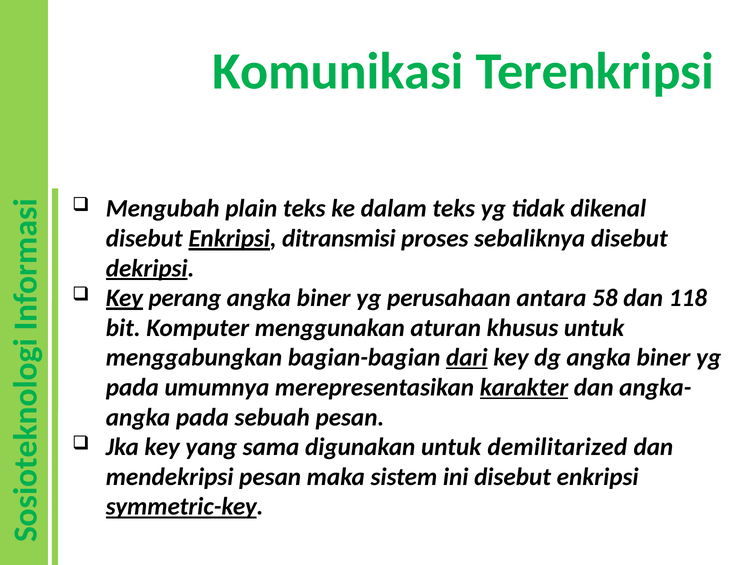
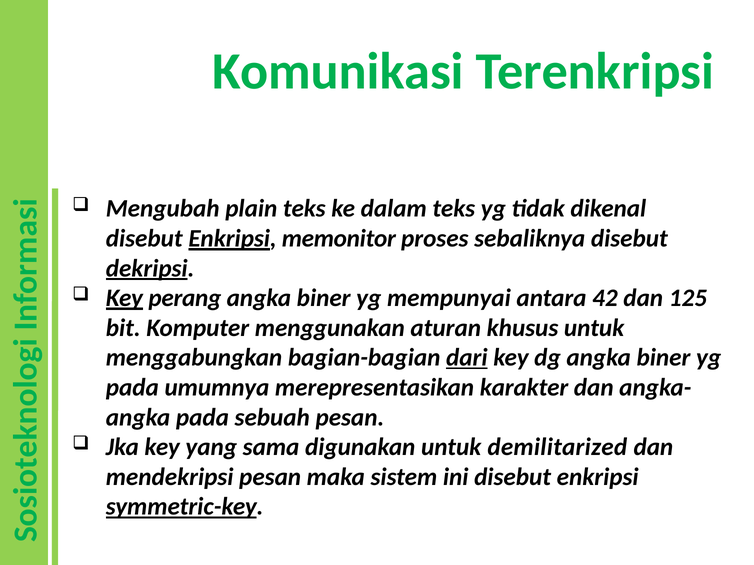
ditransmisi: ditransmisi -> memonitor
perusahaan: perusahaan -> mempunyai
58: 58 -> 42
118: 118 -> 125
karakter underline: present -> none
